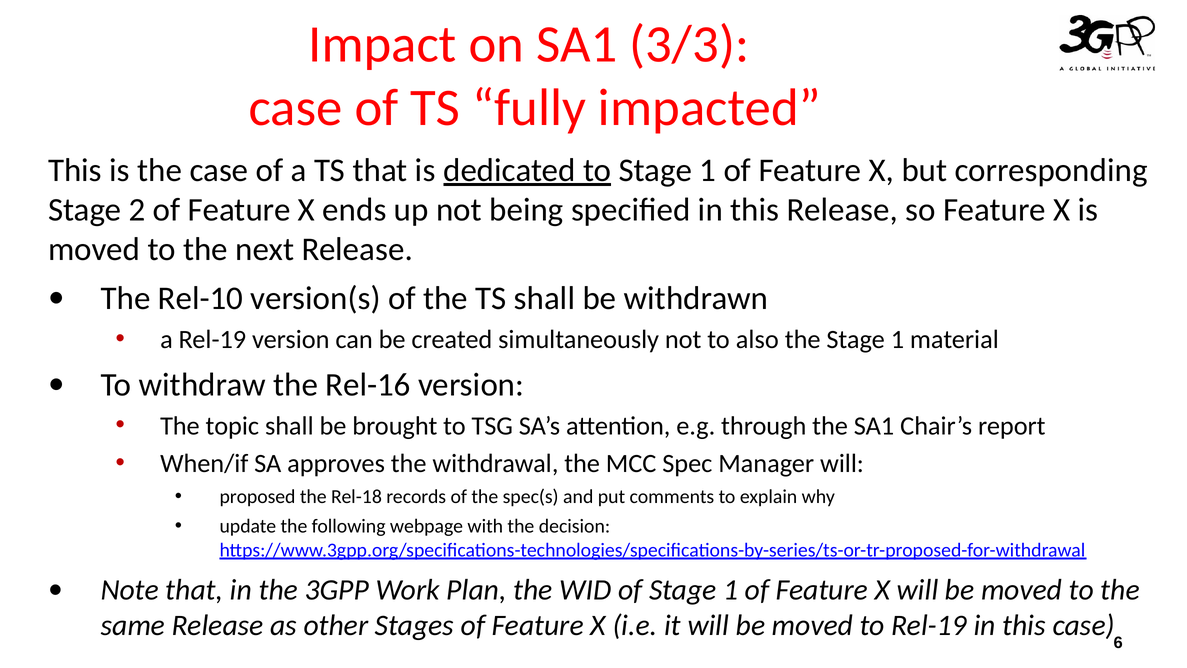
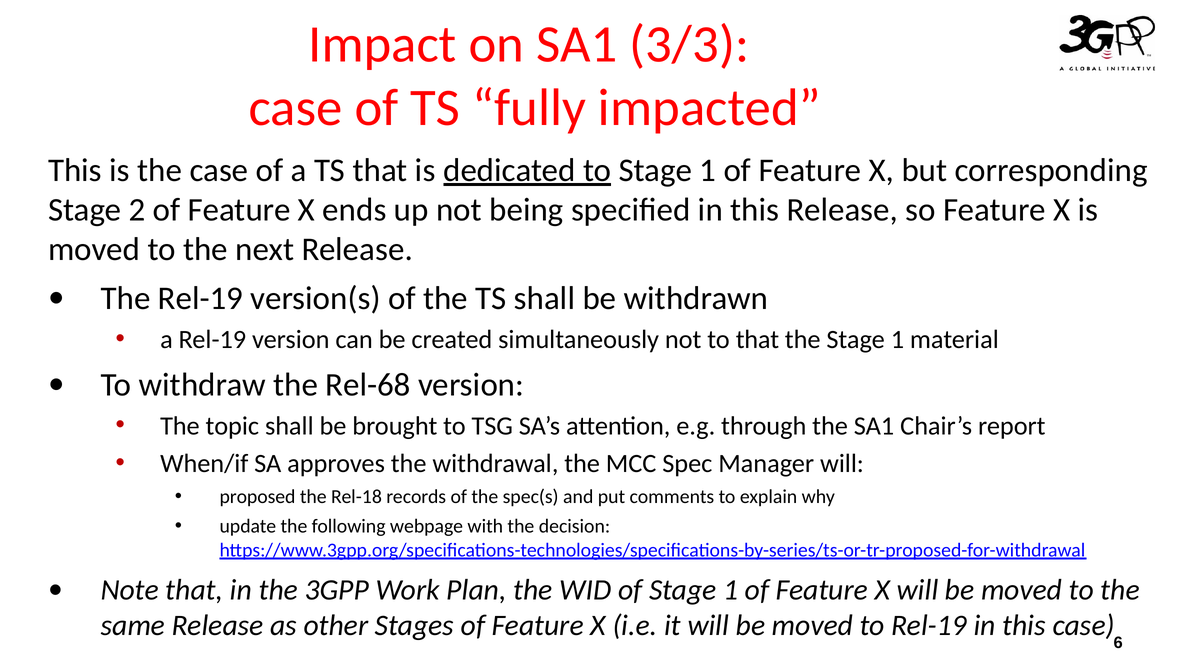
The Rel-10: Rel-10 -> Rel-19
to also: also -> that
Rel-16: Rel-16 -> Rel-68
